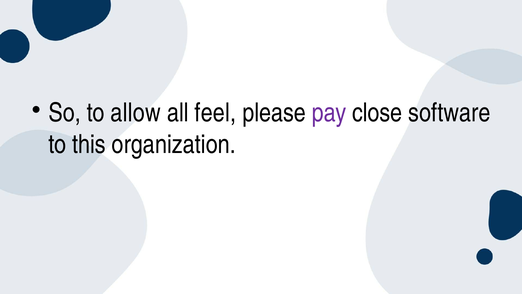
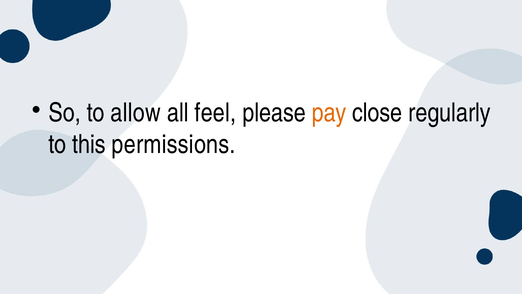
pay colour: purple -> orange
software: software -> regularly
organization: organization -> permissions
